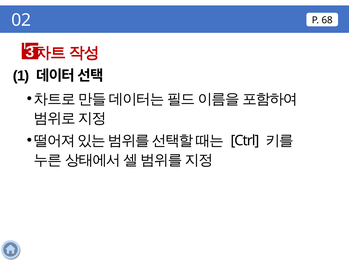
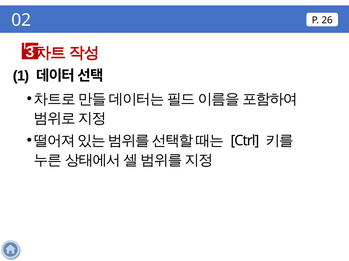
68: 68 -> 26
